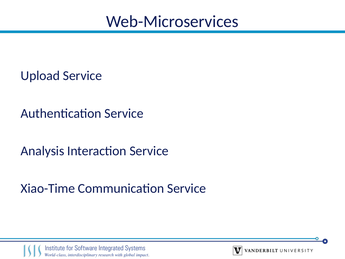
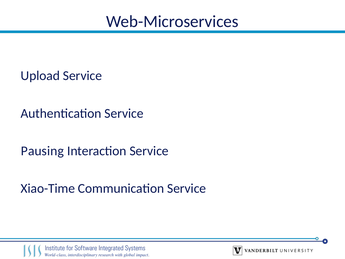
Analysis: Analysis -> Pausing
